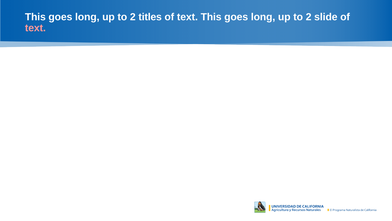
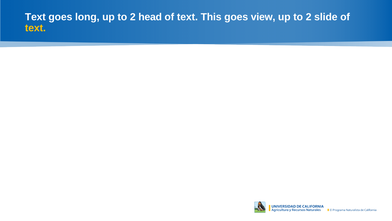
This at (35, 17): This -> Text
titles: titles -> head
long at (263, 17): long -> view
text at (35, 28) colour: pink -> yellow
